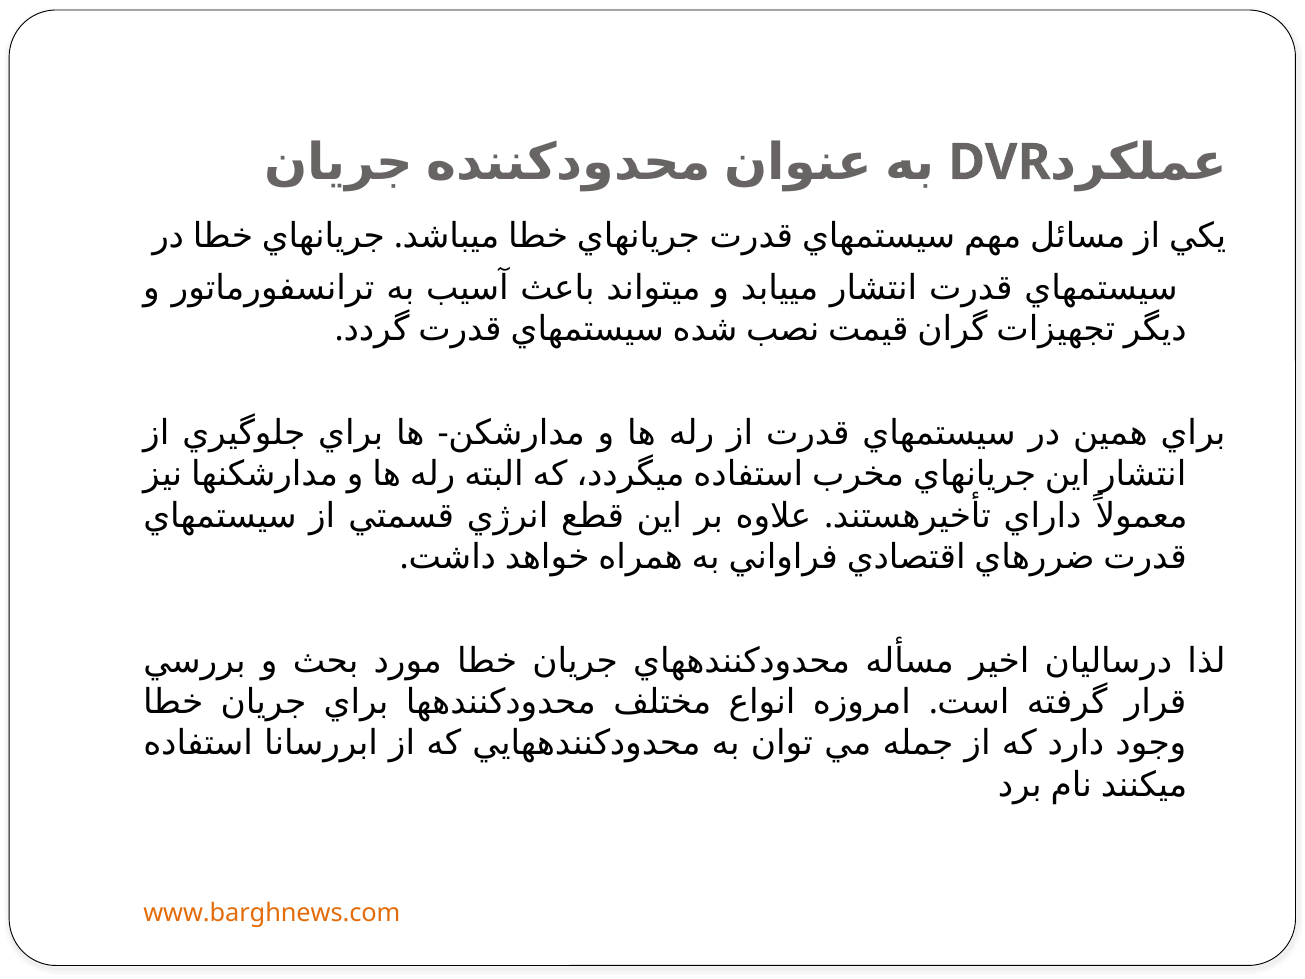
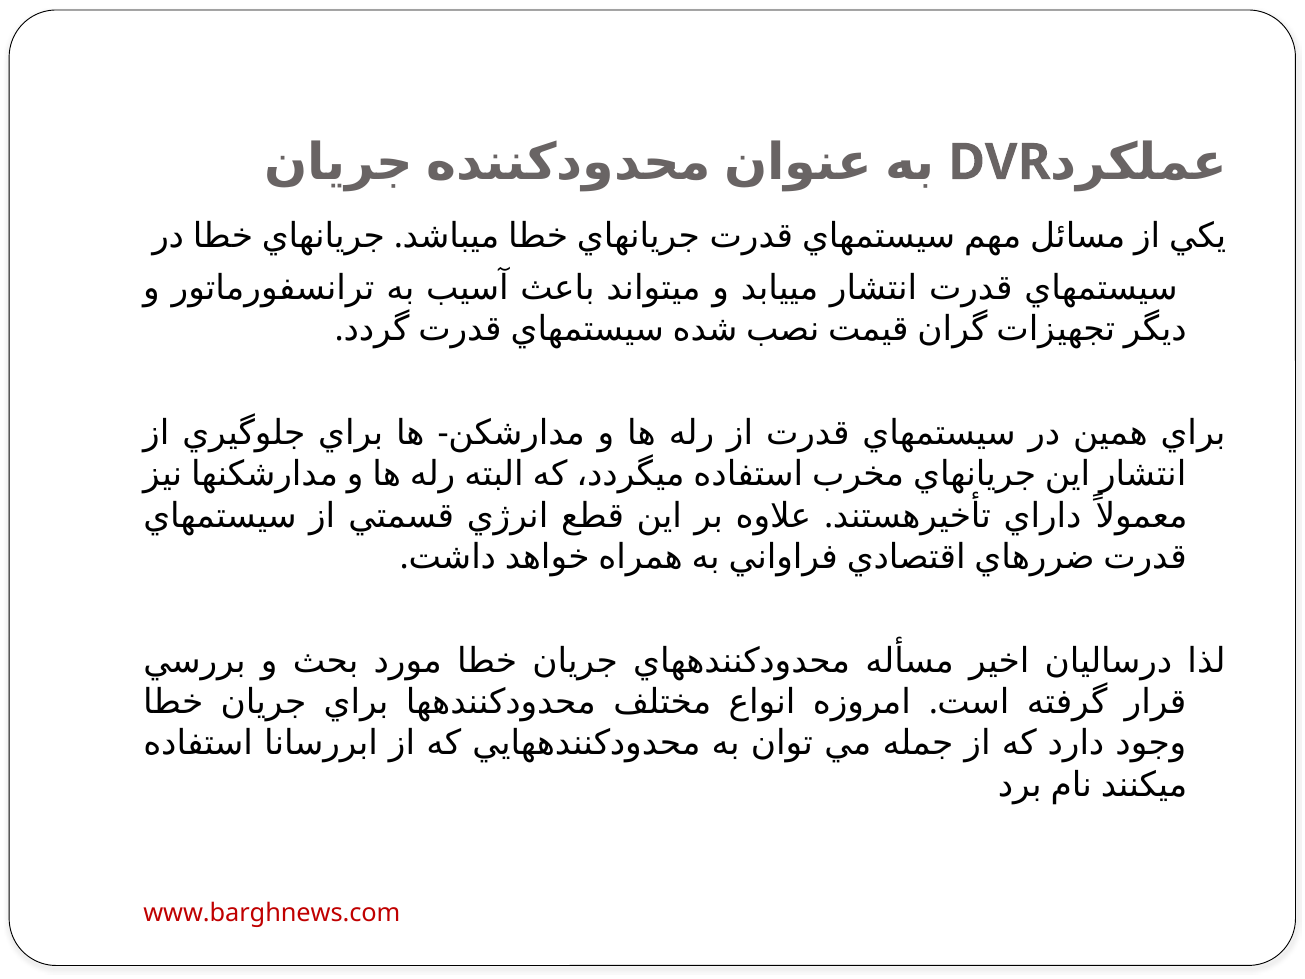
www.barghnews.com colour: orange -> red
